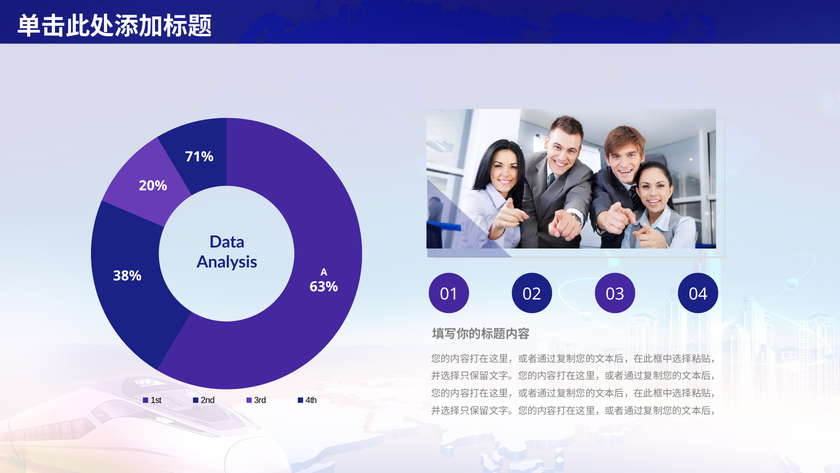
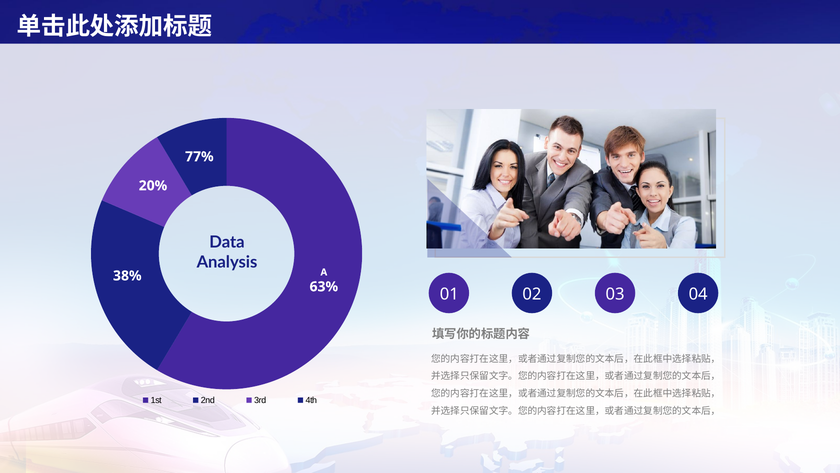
71%: 71% -> 77%
